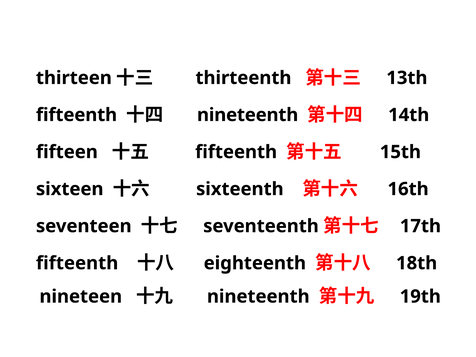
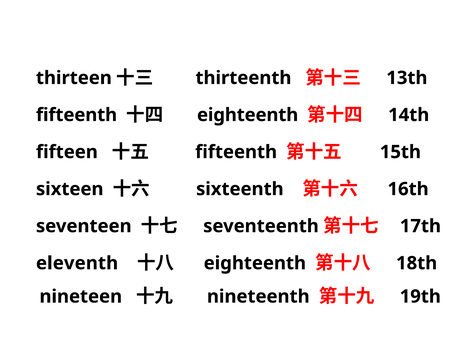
nineteenth at (248, 115): nineteenth -> eighteenth
fifteenth at (77, 263): fifteenth -> eleventh
